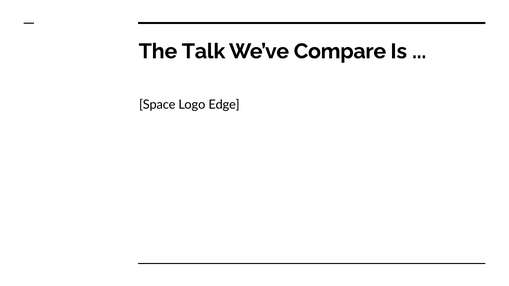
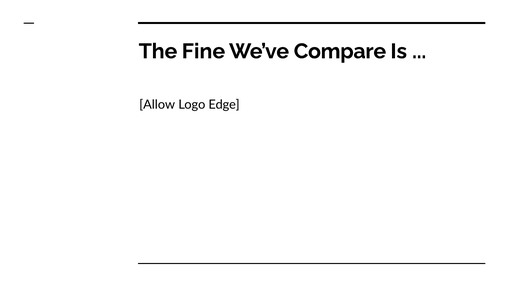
Talk: Talk -> Fine
Space: Space -> Allow
